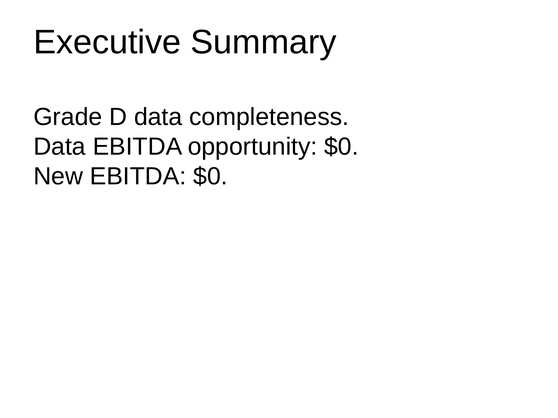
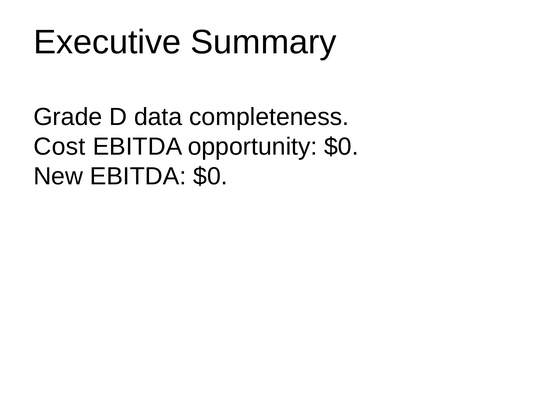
Data at (60, 147): Data -> Cost
